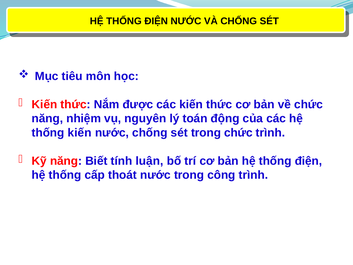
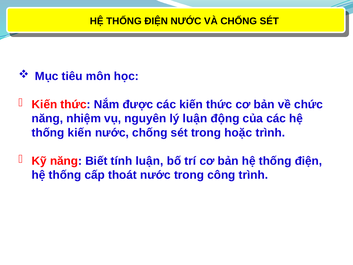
lý toán: toán -> luận
trong chức: chức -> hoặc
